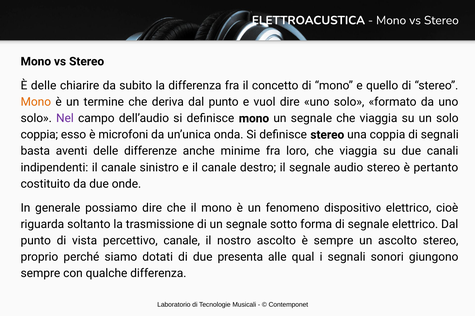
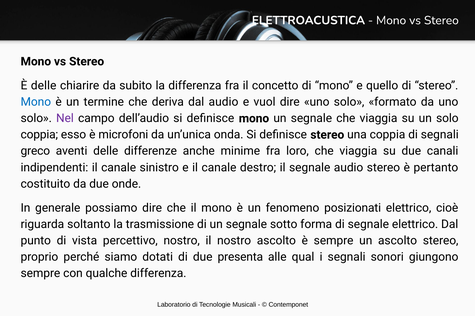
Mono at (36, 102) colour: orange -> blue
deriva dal punto: punto -> audio
basta: basta -> greco
dispositivo: dispositivo -> posizionati
percettivo canale: canale -> nostro
